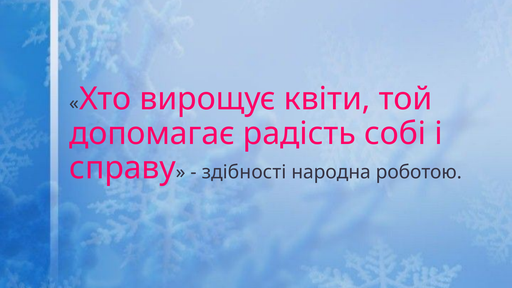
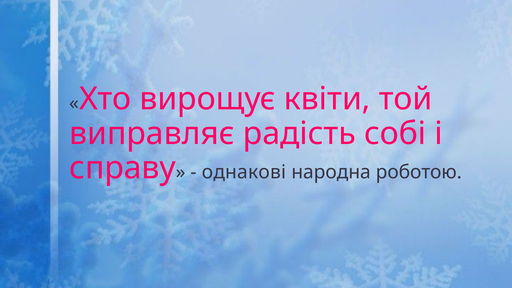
допомагає: допомагає -> виправляє
здібності: здібності -> однакові
